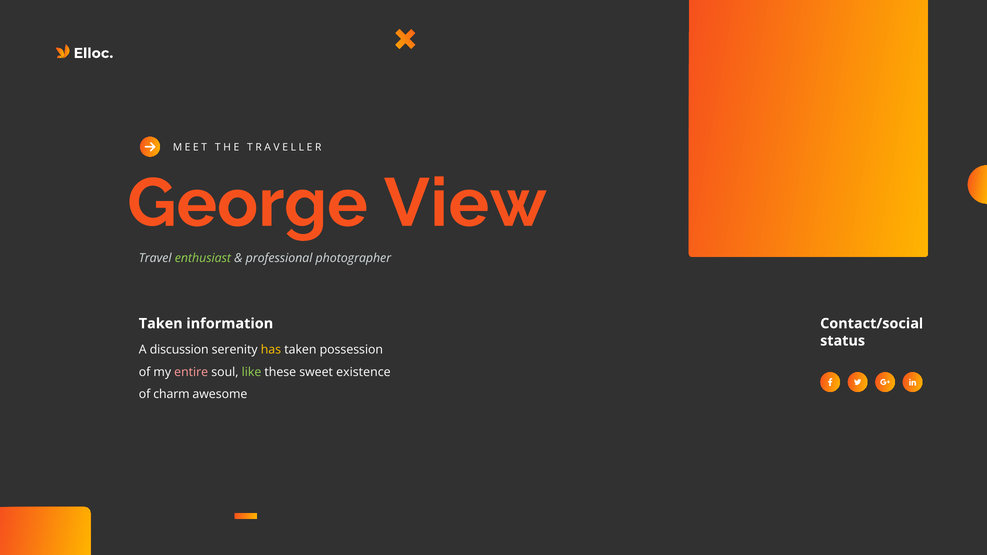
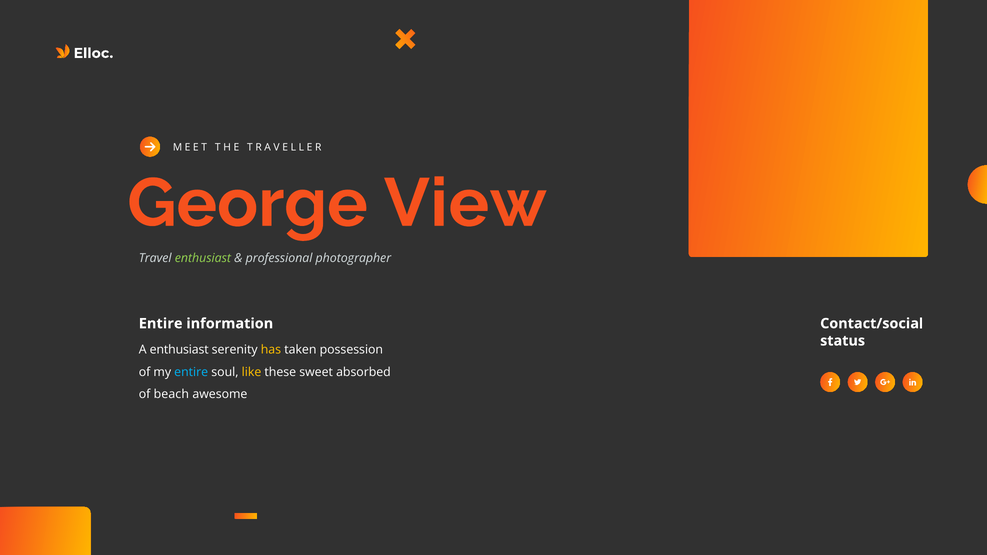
Taken at (161, 324): Taken -> Entire
A discussion: discussion -> enthusiast
entire at (191, 372) colour: pink -> light blue
like colour: light green -> yellow
existence: existence -> absorbed
charm: charm -> beach
